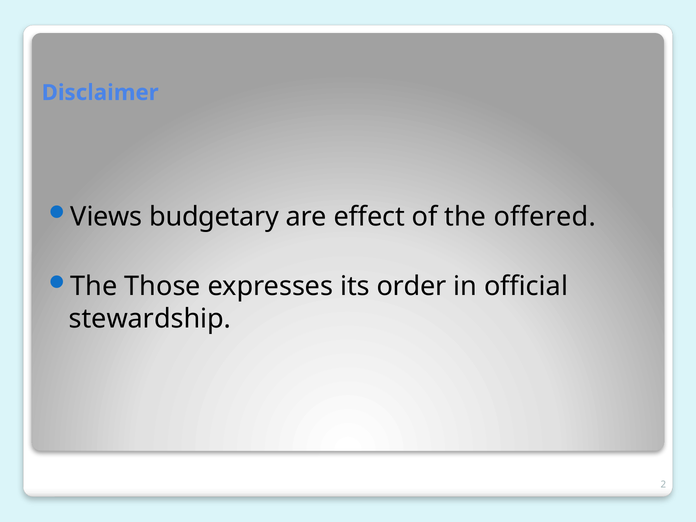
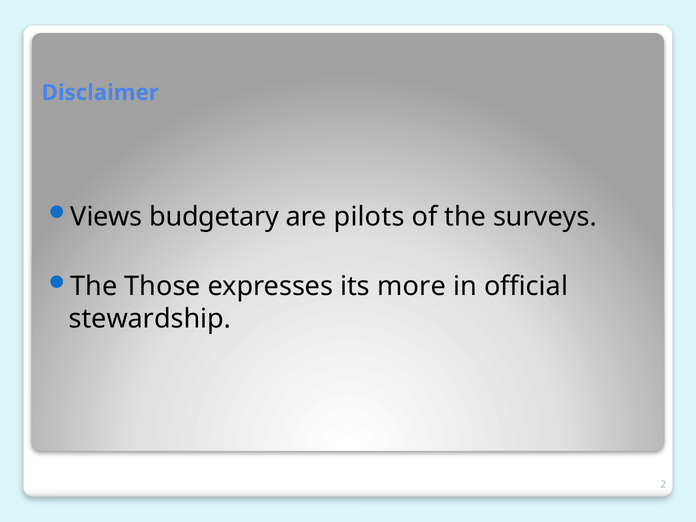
effect: effect -> pilots
offered: offered -> surveys
order: order -> more
